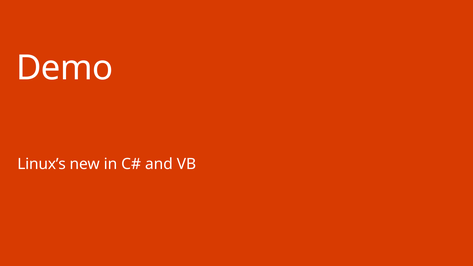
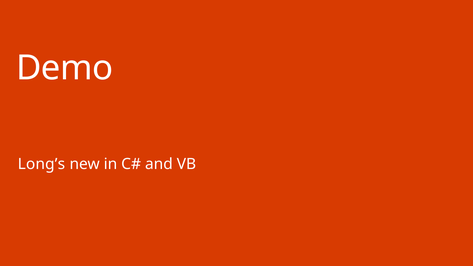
Linux’s: Linux’s -> Long’s
